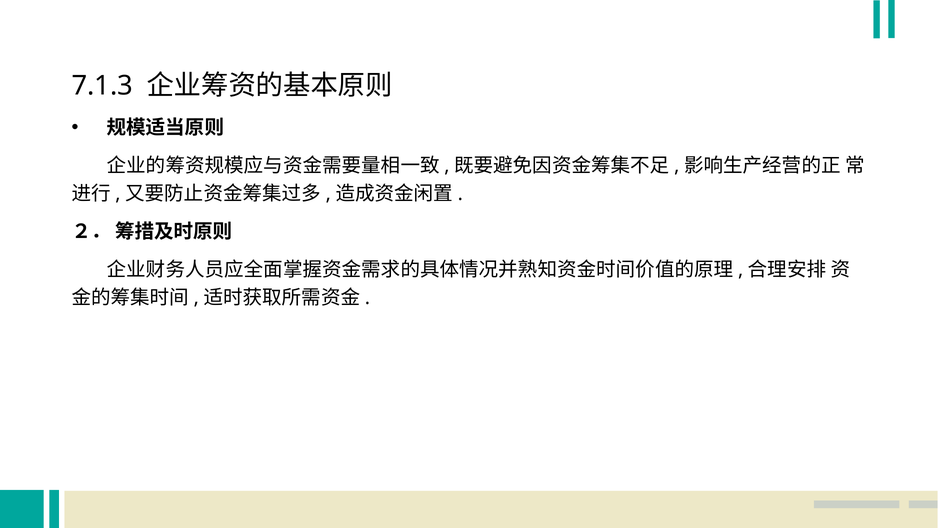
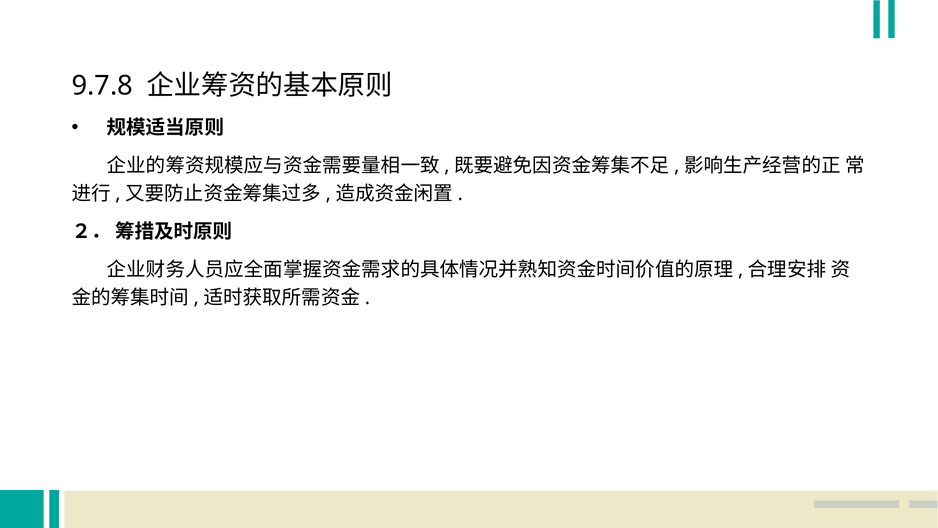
7.1.3: 7.1.3 -> 9.7.8
